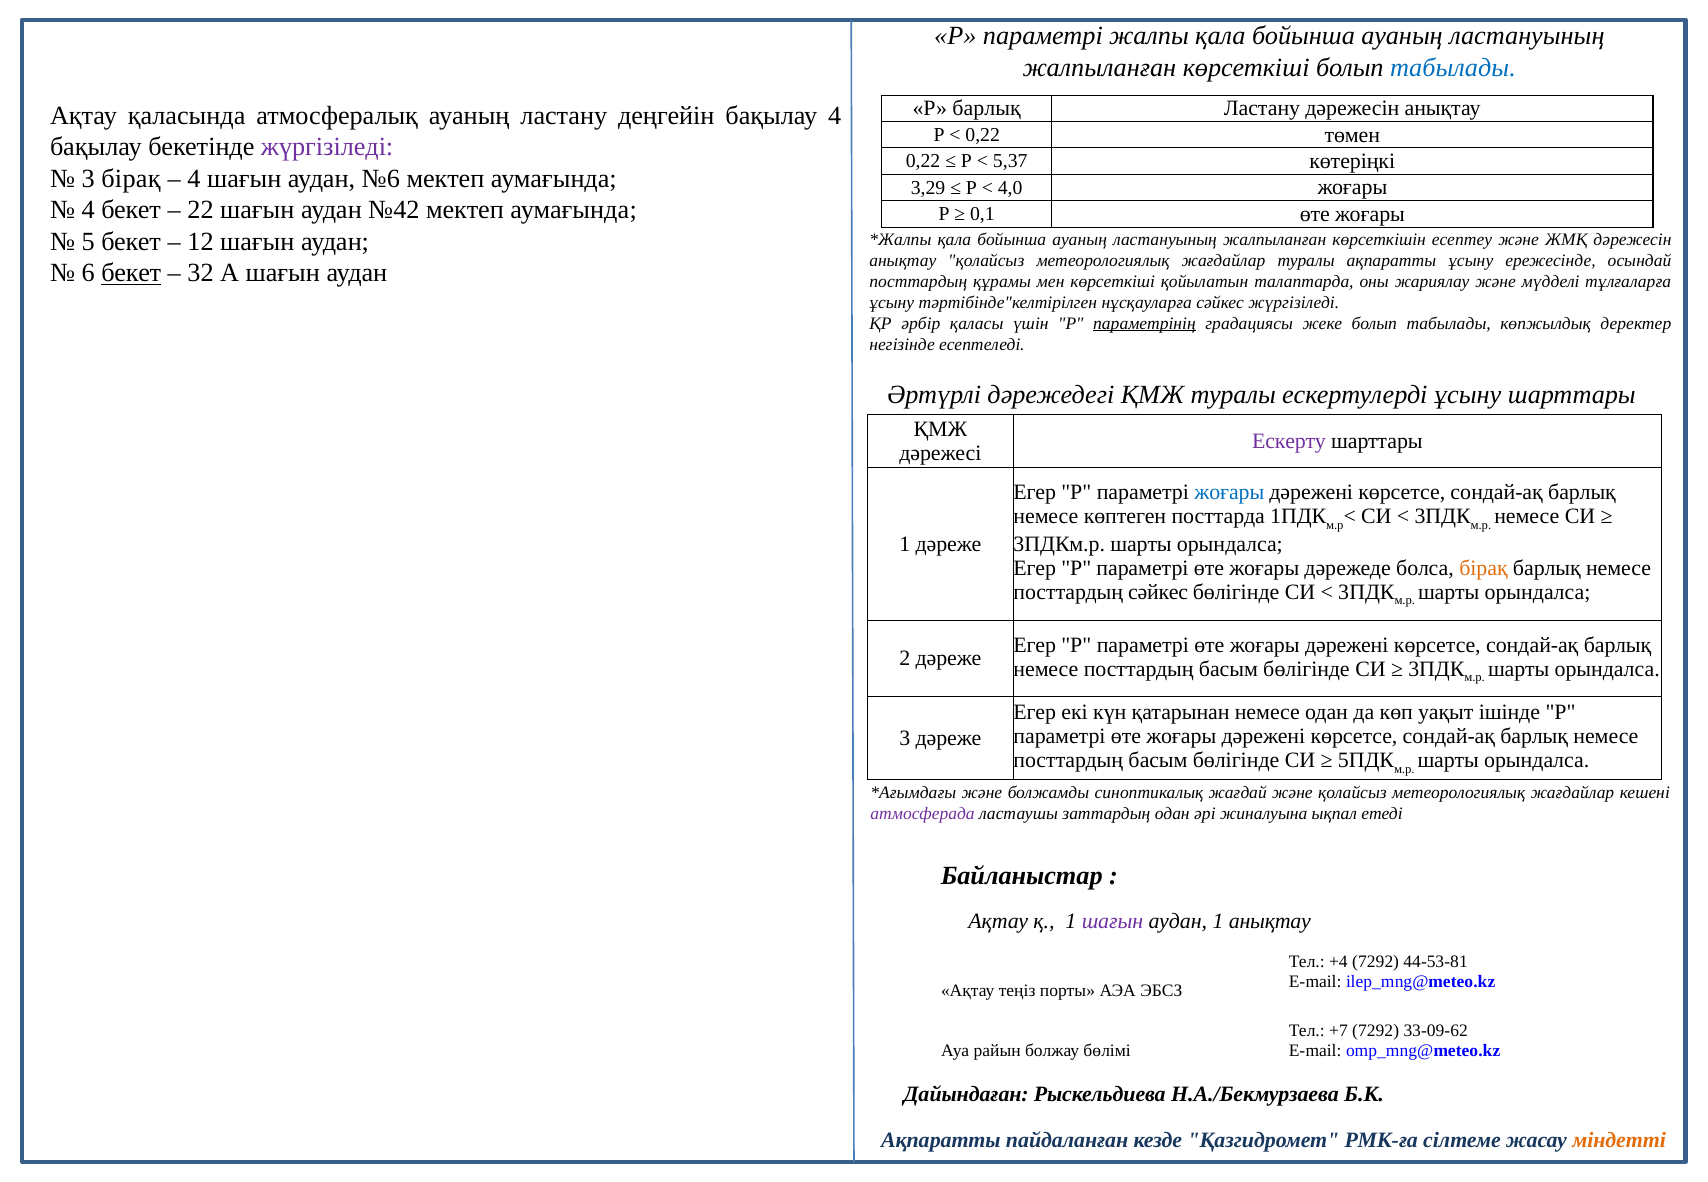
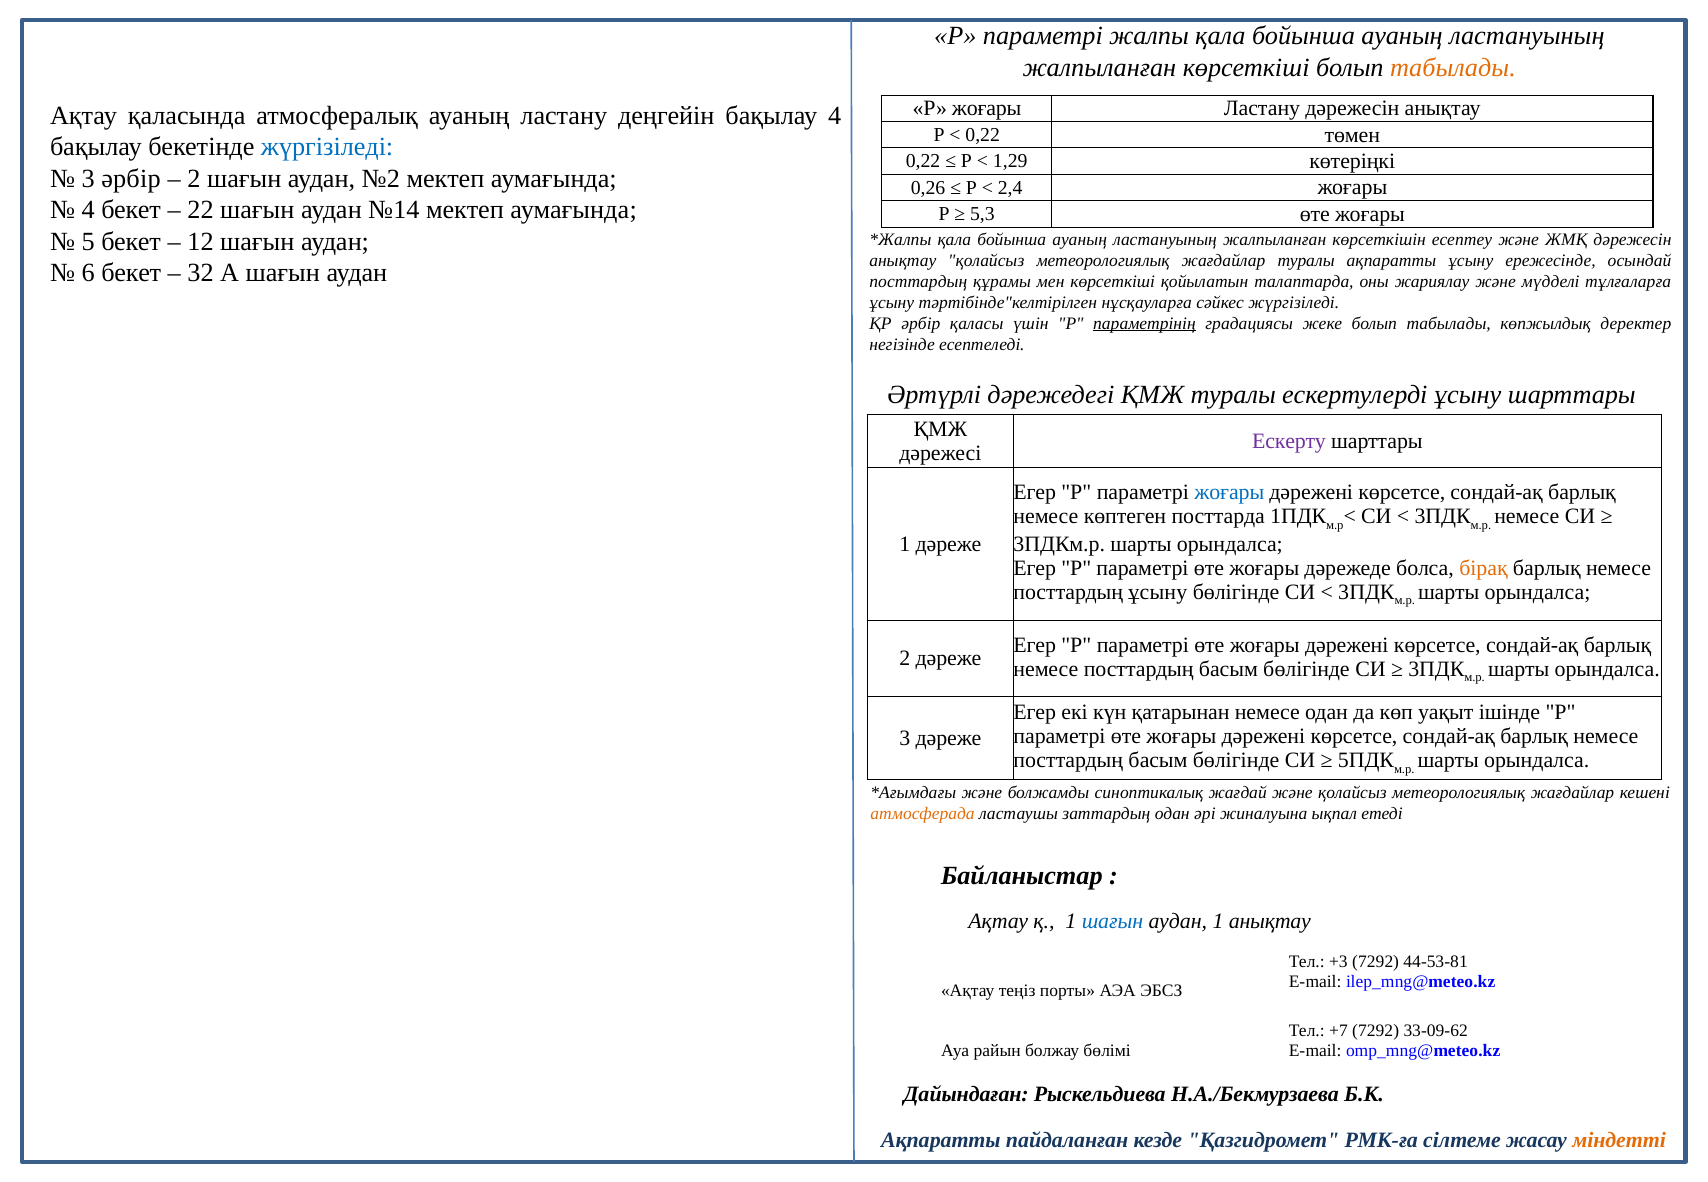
табылады at (1453, 67) colour: blue -> orange
Р барлық: барлық -> жоғары
жүргізіледі at (327, 147) colour: purple -> blue
5,37: 5,37 -> 1,29
3 бірақ: бірақ -> әрбір
4 at (194, 179): 4 -> 2
№6: №6 -> №2
3,29: 3,29 -> 0,26
4,0: 4,0 -> 2,4
№42: №42 -> №14
0,1: 0,1 -> 5,3
бекет at (131, 273) underline: present -> none
посттардың сәйкес: сәйкес -> ұсыну
атмосферада colour: purple -> orange
шағын at (1113, 922) colour: purple -> blue
+4: +4 -> +3
